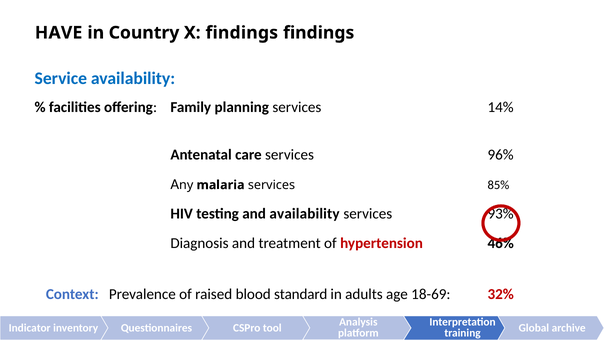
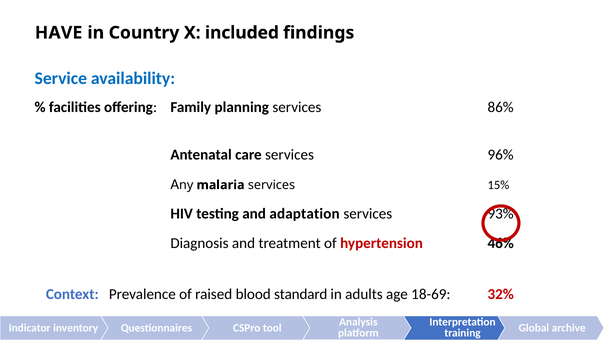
X findings: findings -> included
14%: 14% -> 86%
85%: 85% -> 15%
and availability: availability -> adaptation
